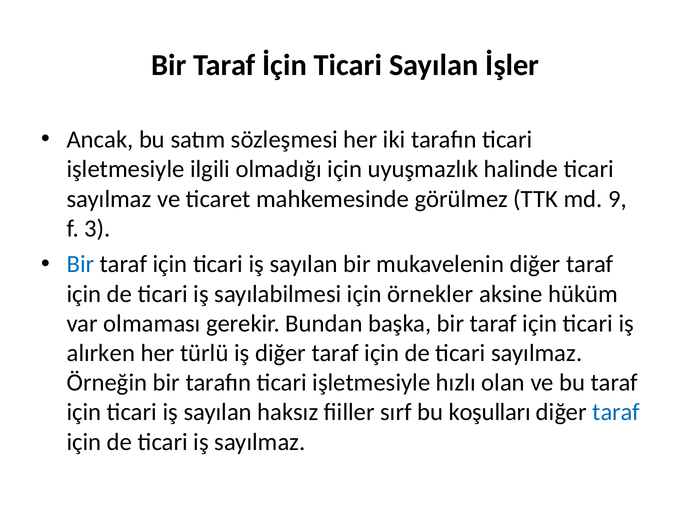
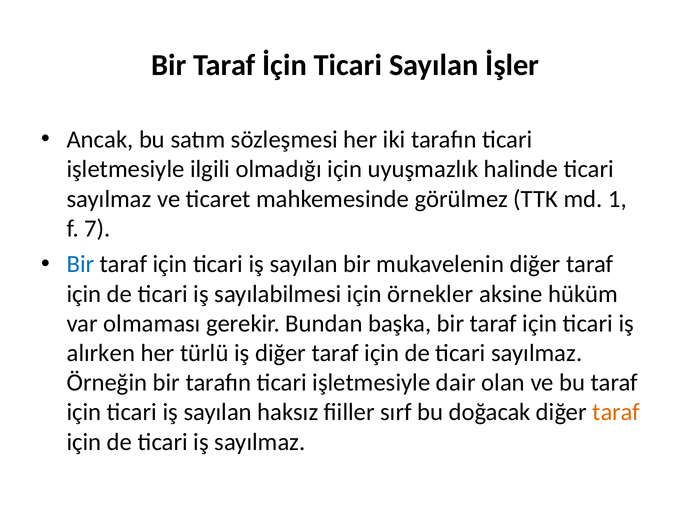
9: 9 -> 1
3: 3 -> 7
hızlı: hızlı -> dair
koşulları: koşulları -> doğacak
taraf at (616, 412) colour: blue -> orange
